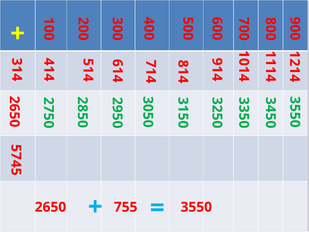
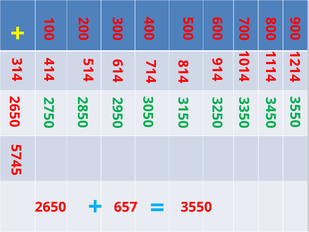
755: 755 -> 657
